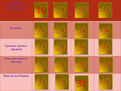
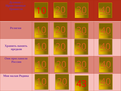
33: 33 -> 43
